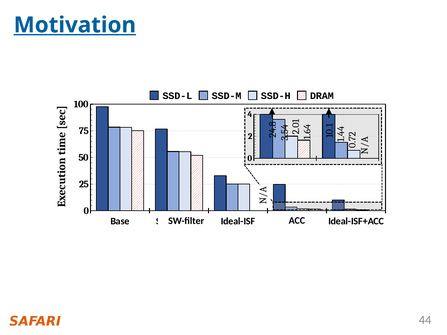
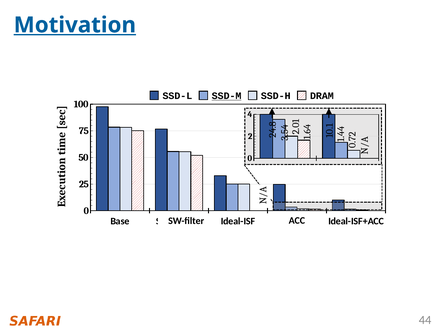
SSD-M underline: none -> present
